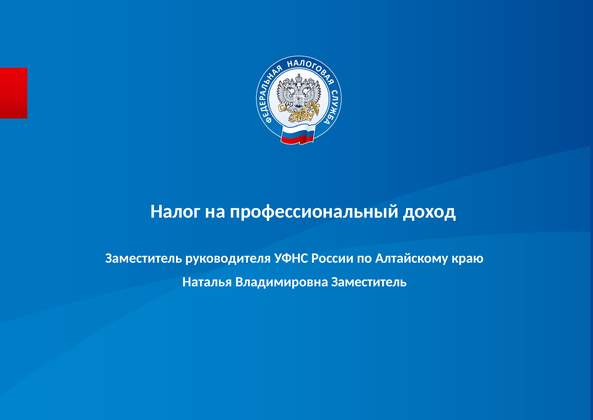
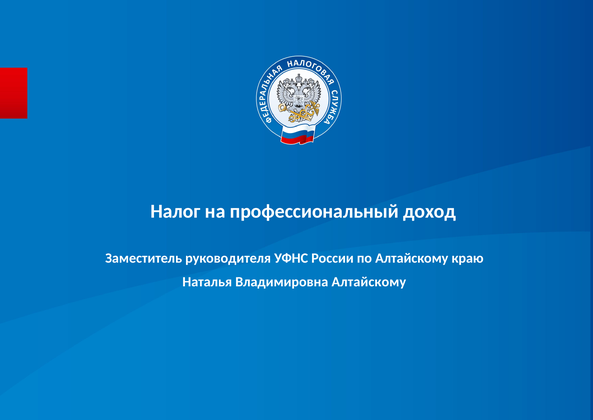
Владимировна Заместитель: Заместитель -> Алтайскому
